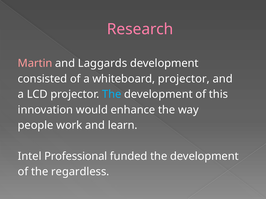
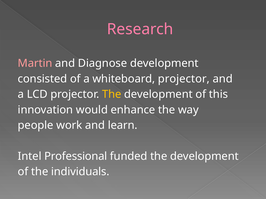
Laggards: Laggards -> Diagnose
The at (112, 95) colour: light blue -> yellow
regardless: regardless -> individuals
